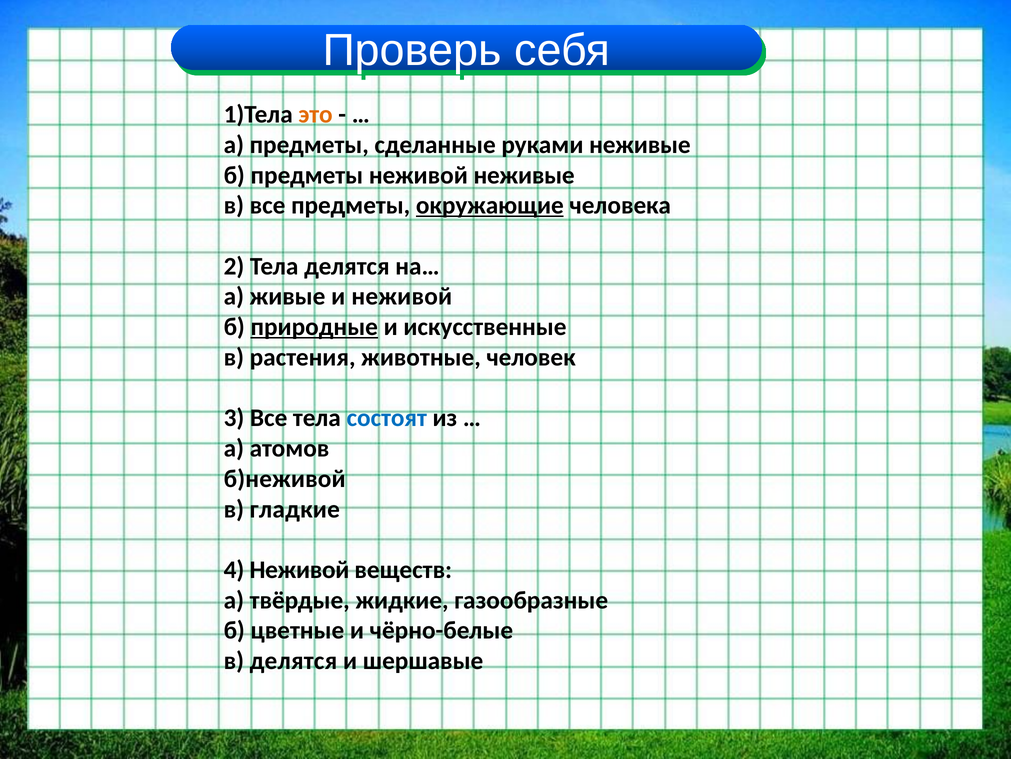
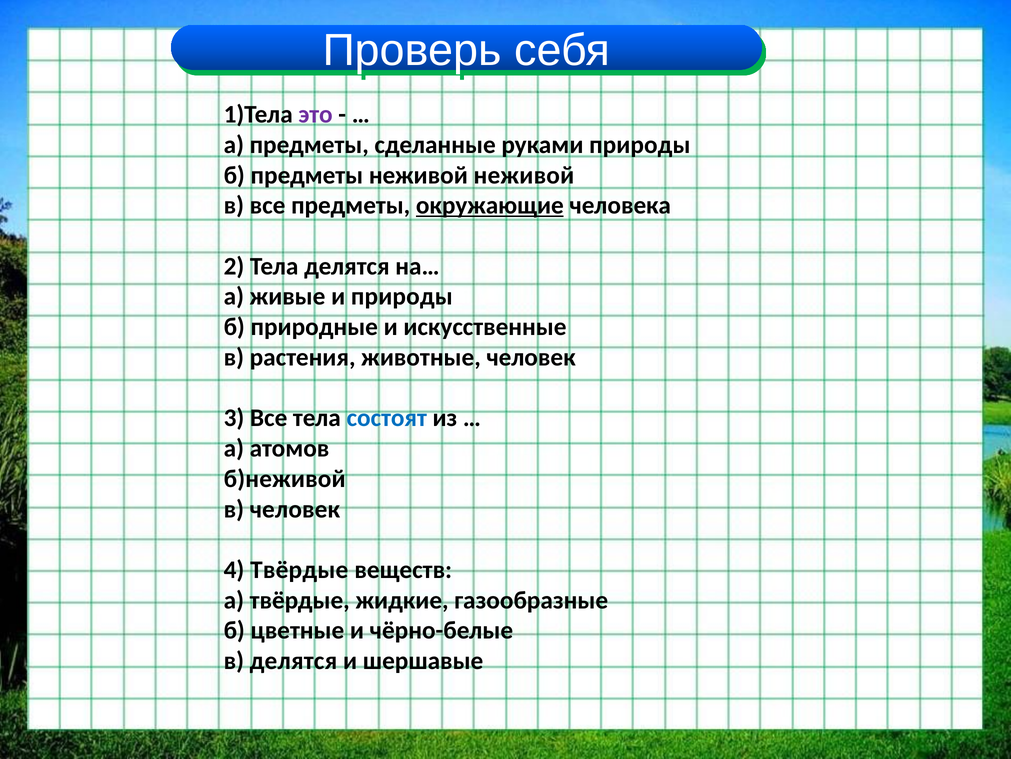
это colour: orange -> purple
руками неживые: неживые -> природы
неживой неживые: неживые -> неживой
и неживой: неживой -> природы
природные underline: present -> none
в гладкие: гладкие -> человек
4 Неживой: Неживой -> Твёрдые
